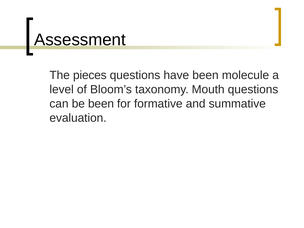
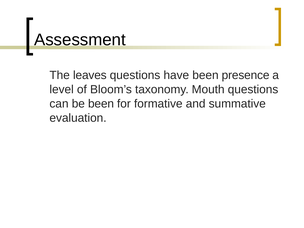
pieces: pieces -> leaves
molecule: molecule -> presence
